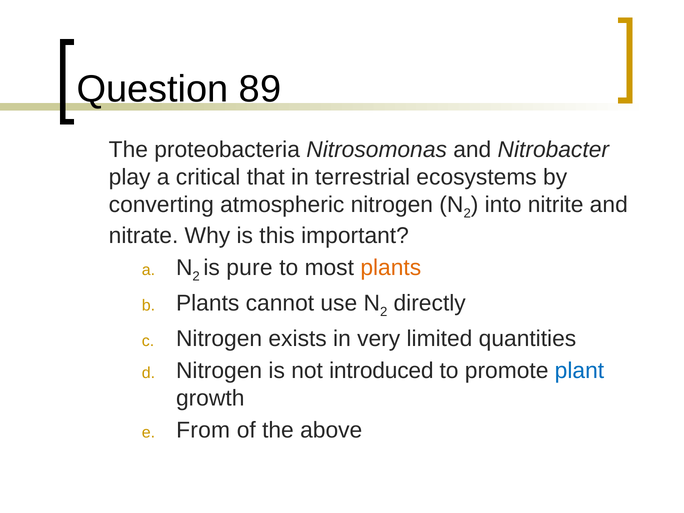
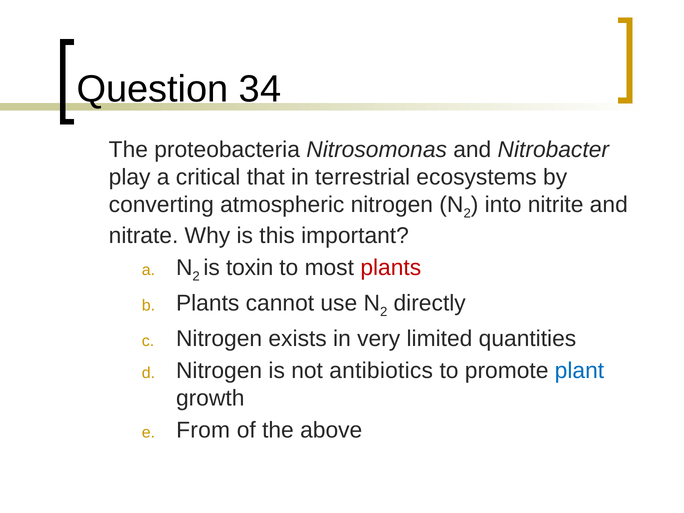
89: 89 -> 34
pure: pure -> toxin
plants at (391, 268) colour: orange -> red
introduced: introduced -> antibiotics
